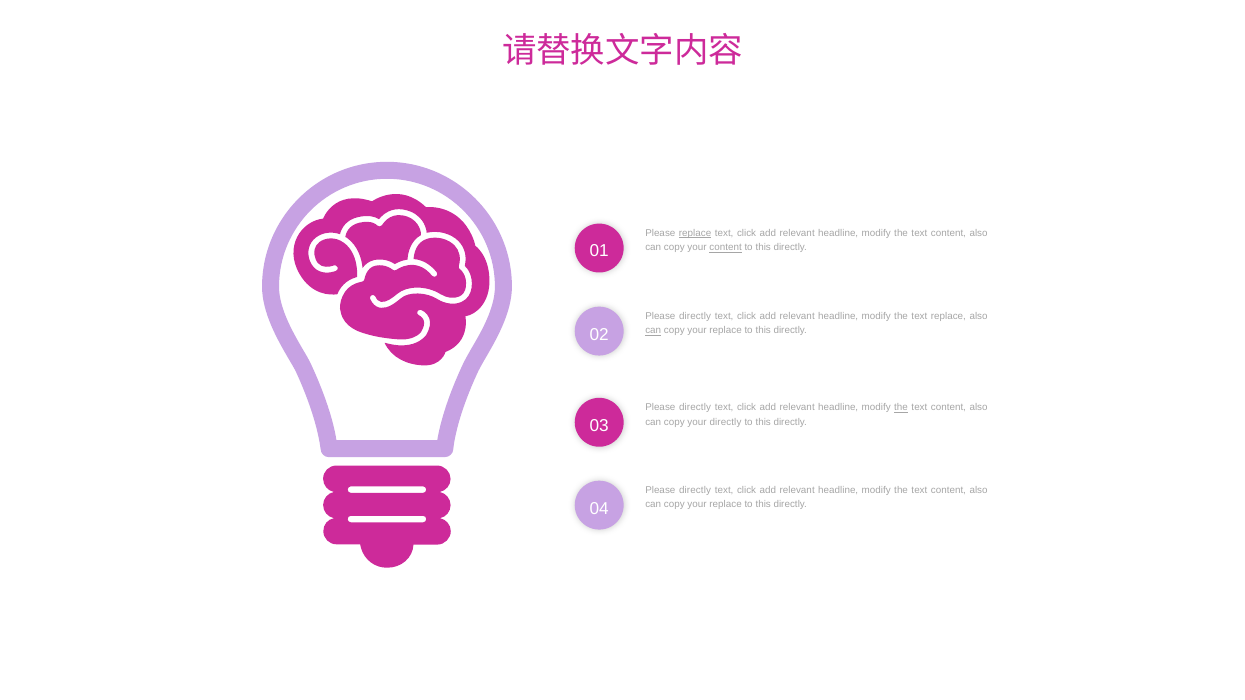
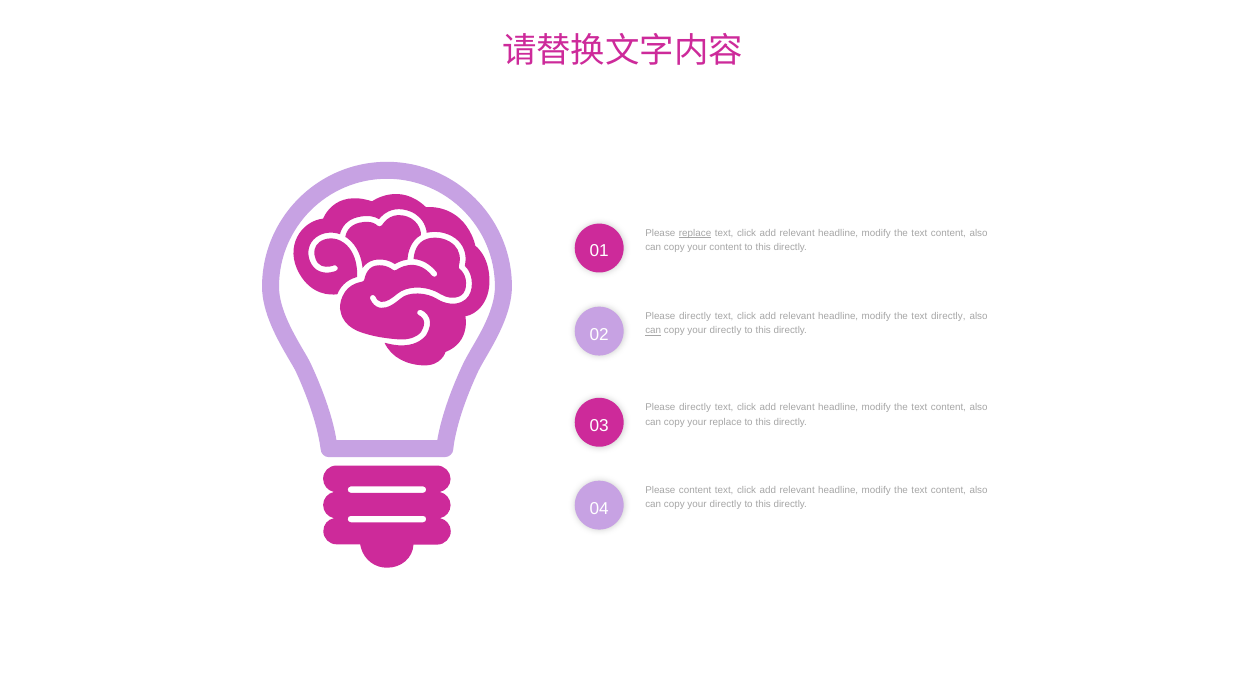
content at (726, 248) underline: present -> none
text replace: replace -> directly
replace at (726, 331): replace -> directly
the at (901, 408) underline: present -> none
your directly: directly -> replace
directly at (695, 491): directly -> content
replace at (726, 505): replace -> directly
